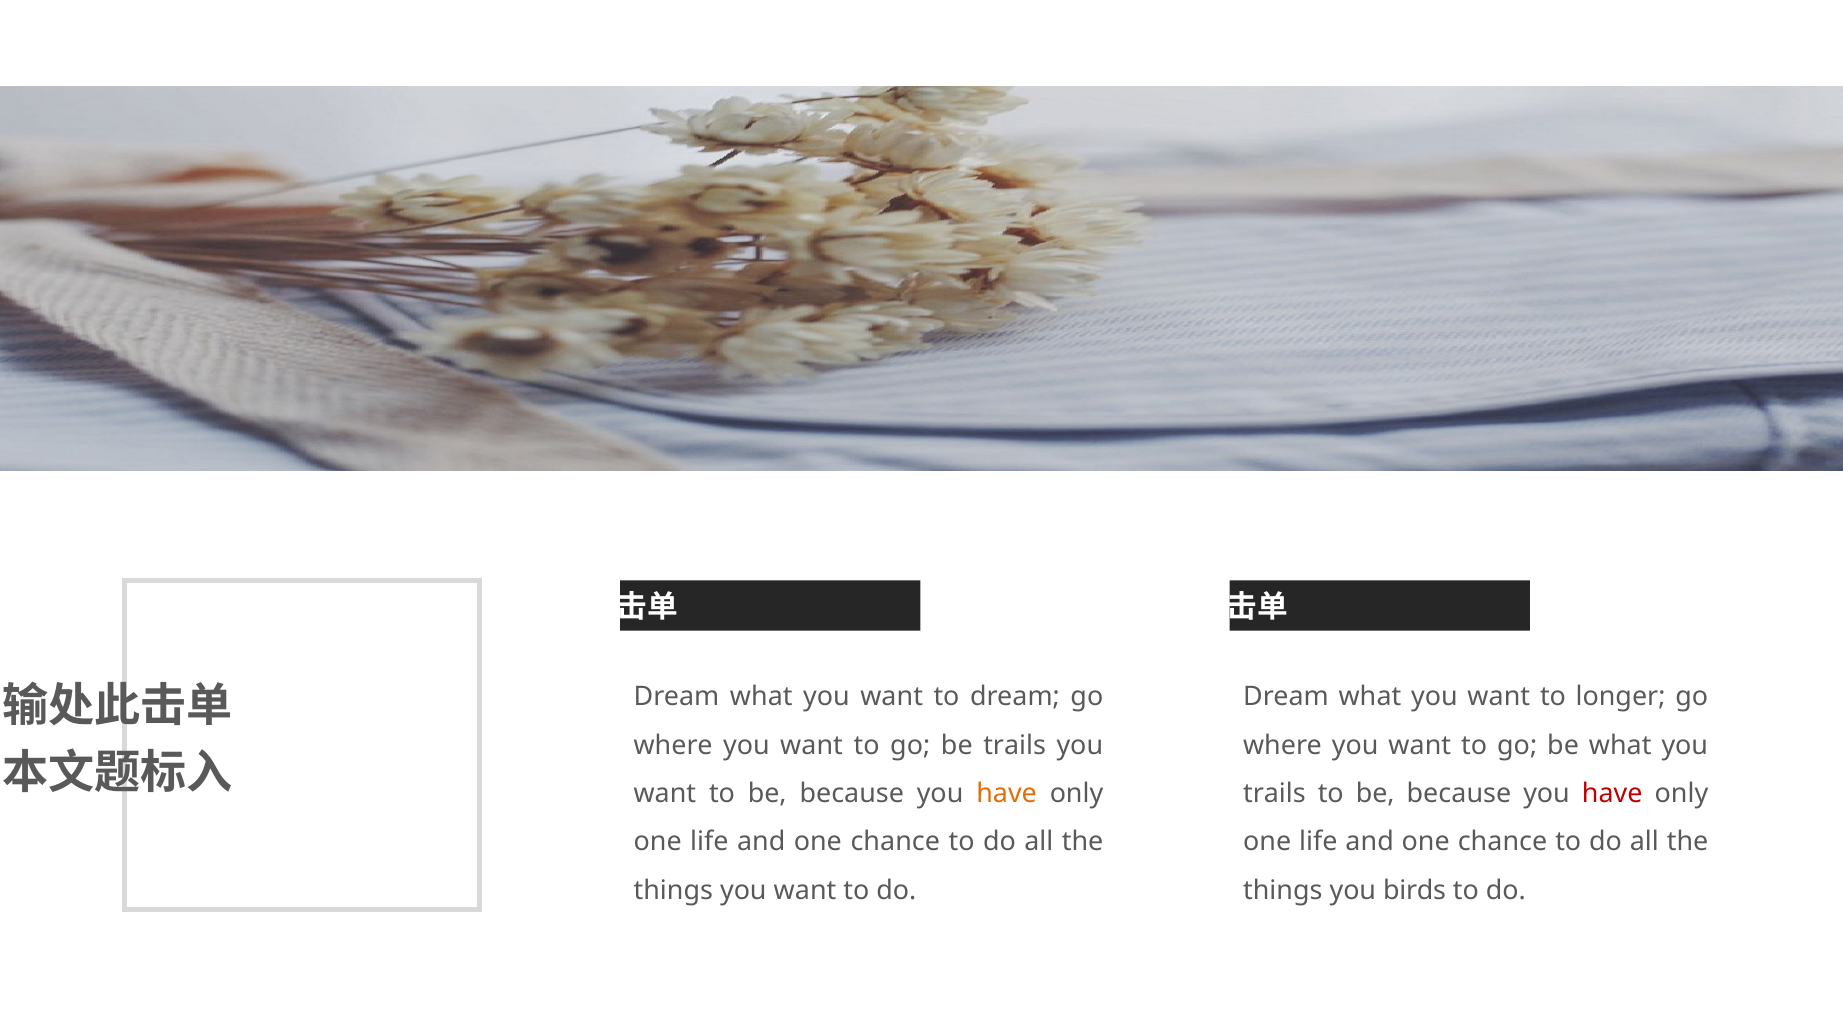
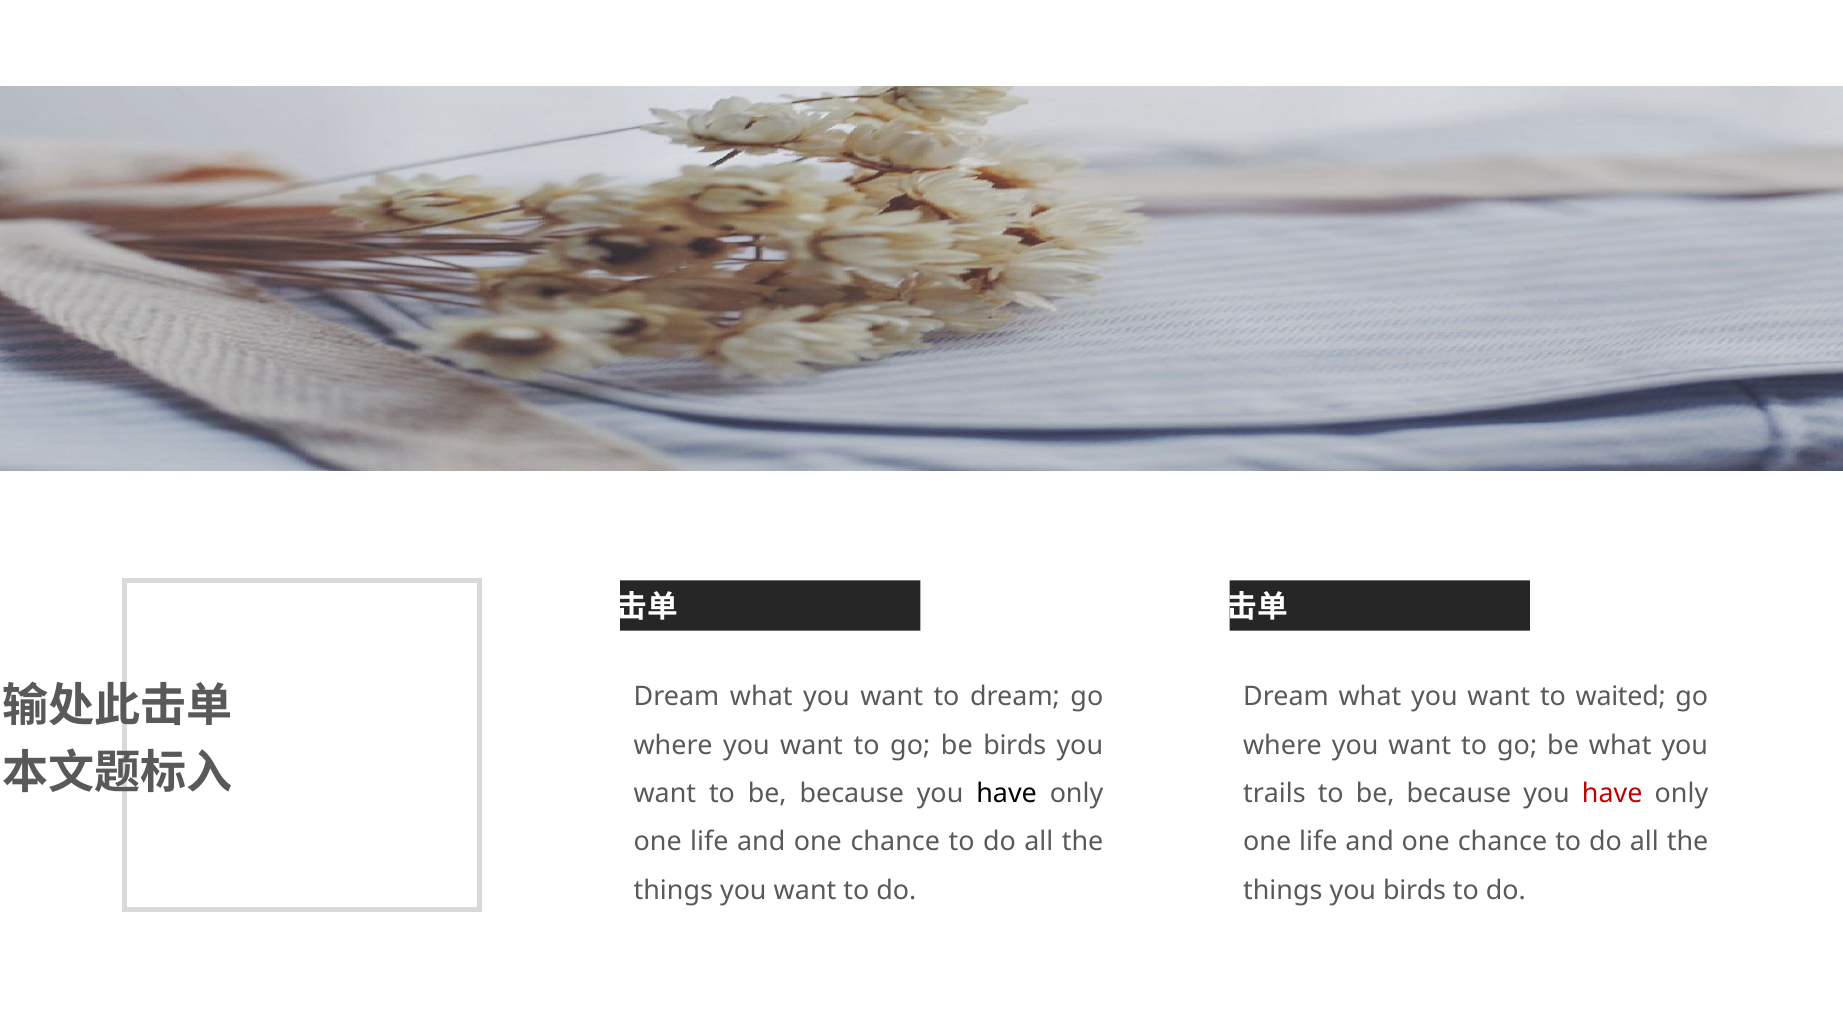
longer: longer -> waited
be trails: trails -> birds
have at (1007, 794) colour: orange -> black
